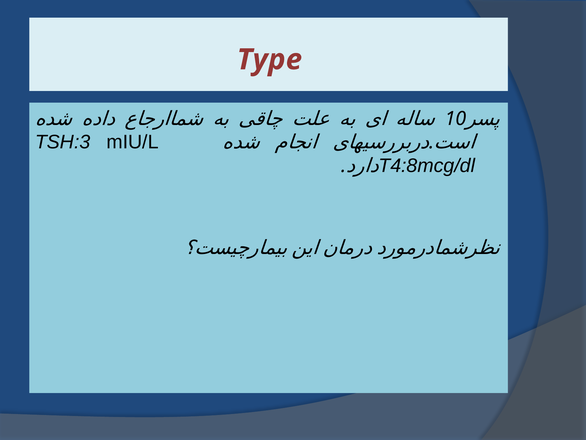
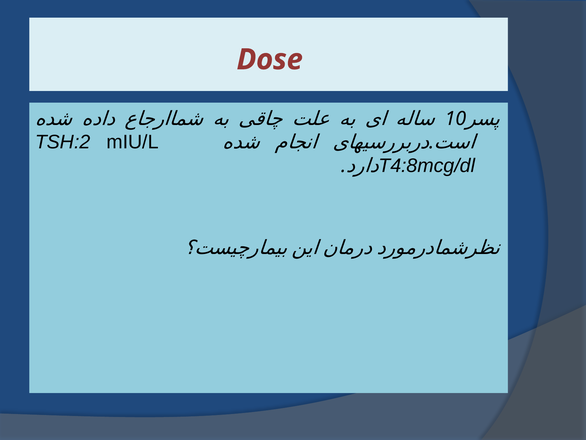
Type: Type -> Dose
TSH:3: TSH:3 -> TSH:2
